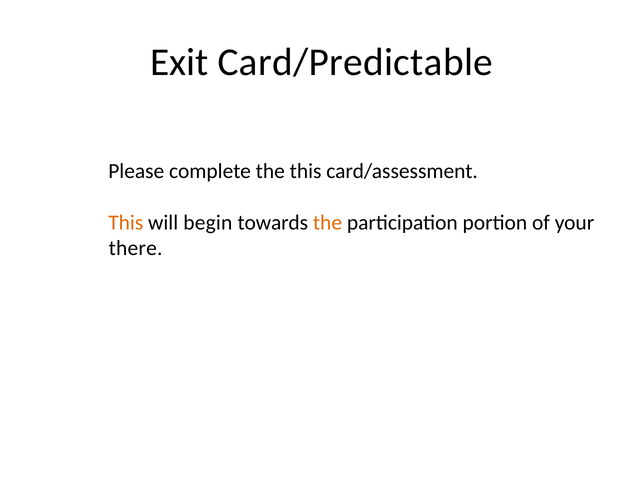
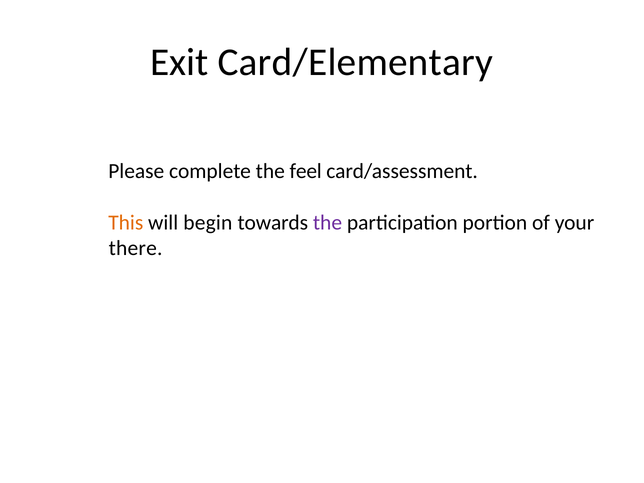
Card/Predictable: Card/Predictable -> Card/Elementary
the this: this -> feel
the at (327, 223) colour: orange -> purple
